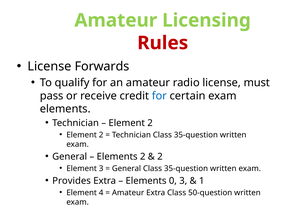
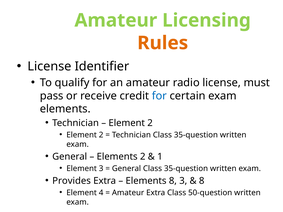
Rules colour: red -> orange
Forwards: Forwards -> Identifier
2 at (160, 157): 2 -> 1
Elements 0: 0 -> 8
1 at (202, 181): 1 -> 8
